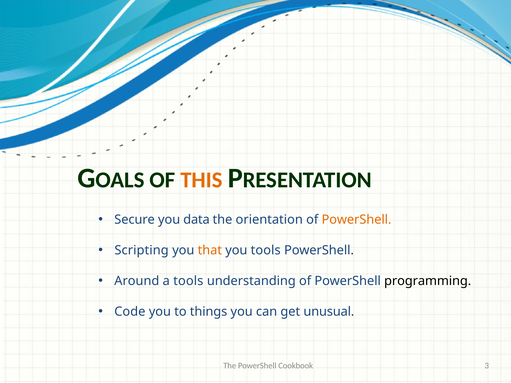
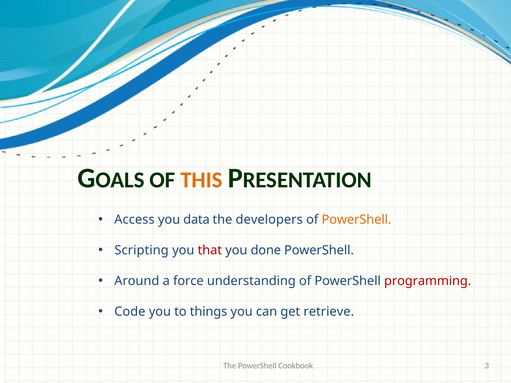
Secure: Secure -> Access
orientation: orientation -> developers
that colour: orange -> red
you tools: tools -> done
a tools: tools -> force
programming colour: black -> red
unusual: unusual -> retrieve
